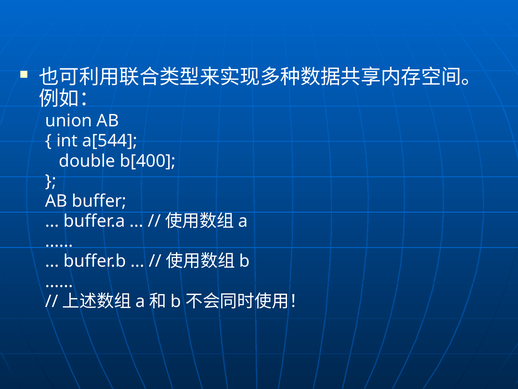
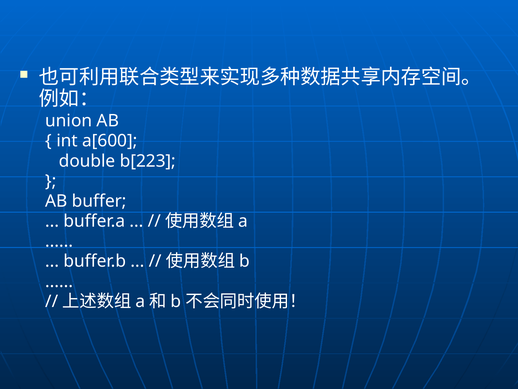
a[544: a[544 -> a[600
b[400: b[400 -> b[223
